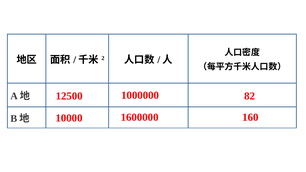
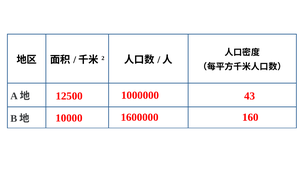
82: 82 -> 43
